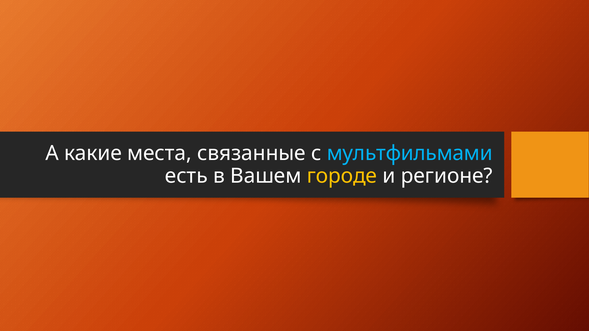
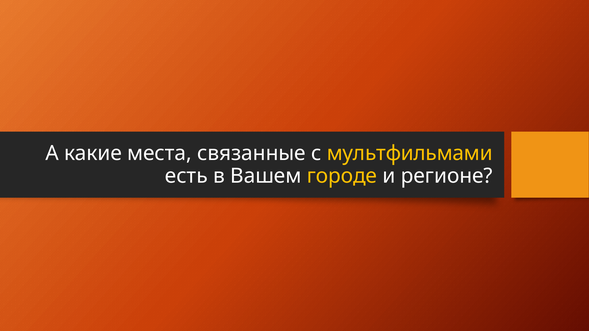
мультфильмами colour: light blue -> yellow
